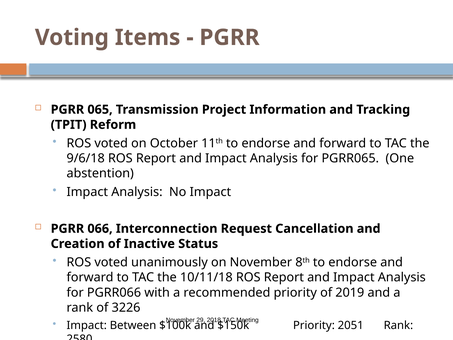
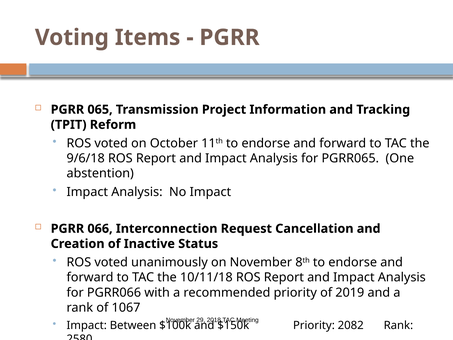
3226: 3226 -> 1067
2051: 2051 -> 2082
